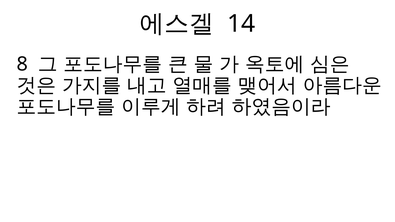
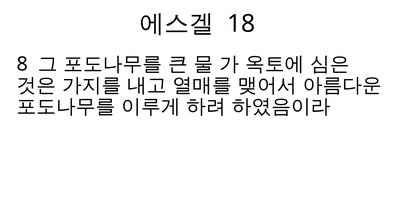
14: 14 -> 18
